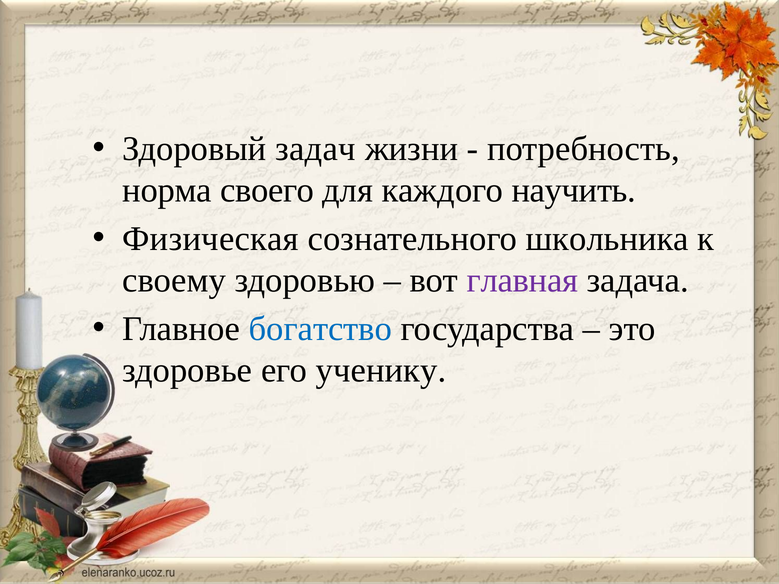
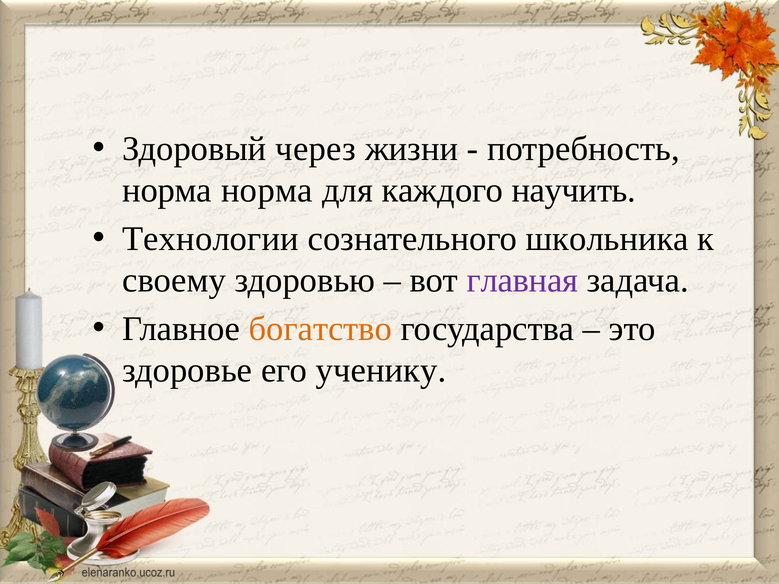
задач: задач -> через
норма своего: своего -> норма
Физическая: Физическая -> Технологии
богатство colour: blue -> orange
